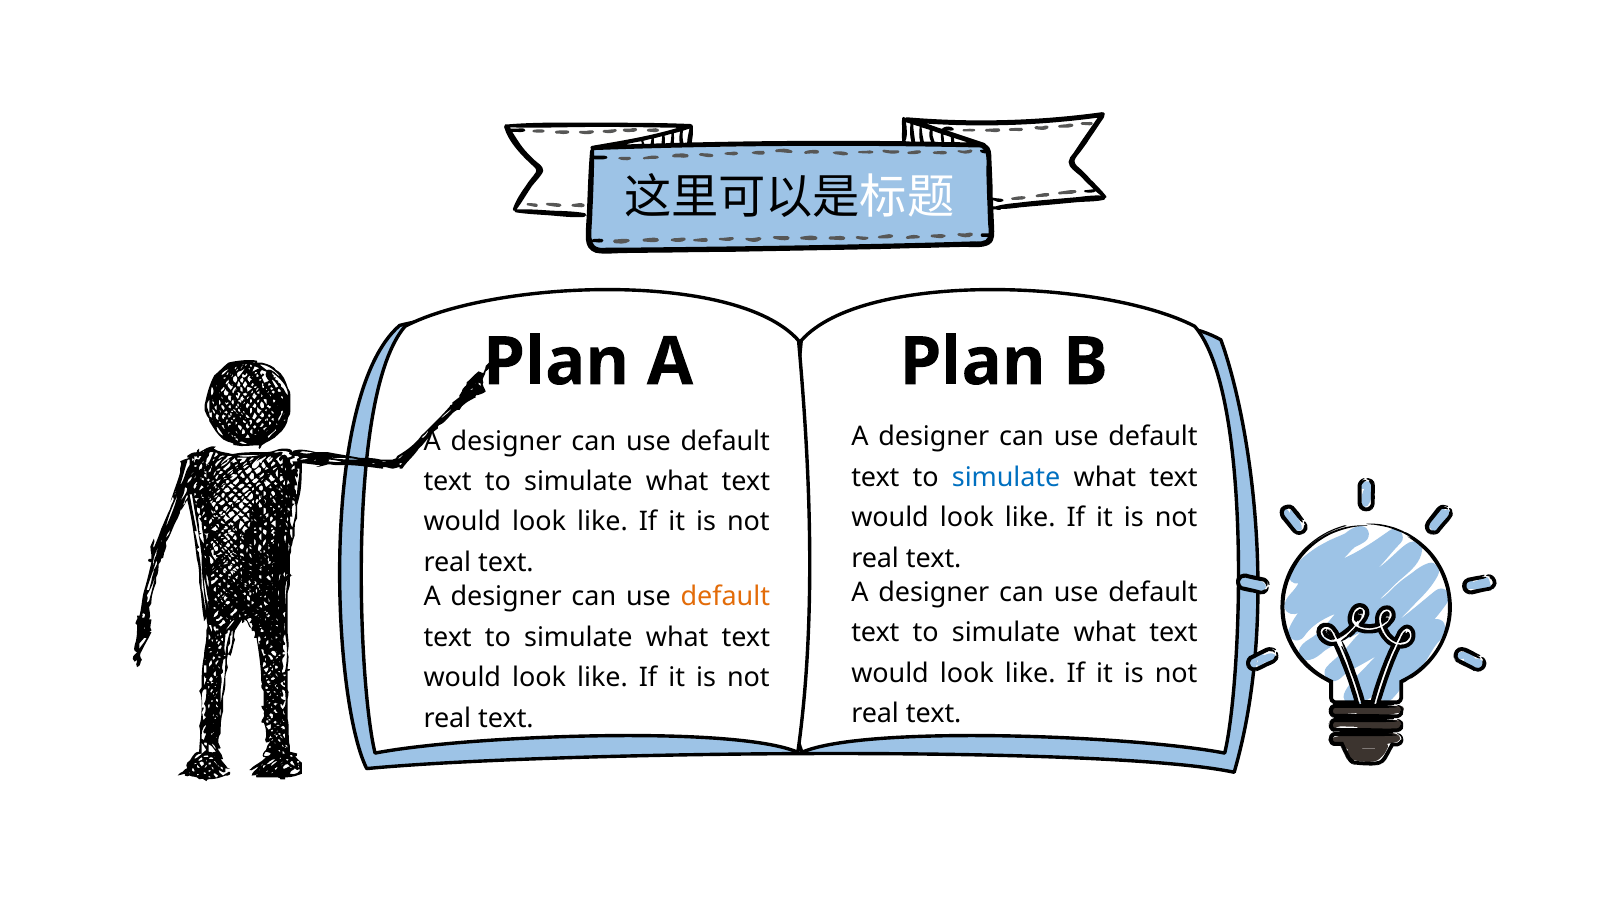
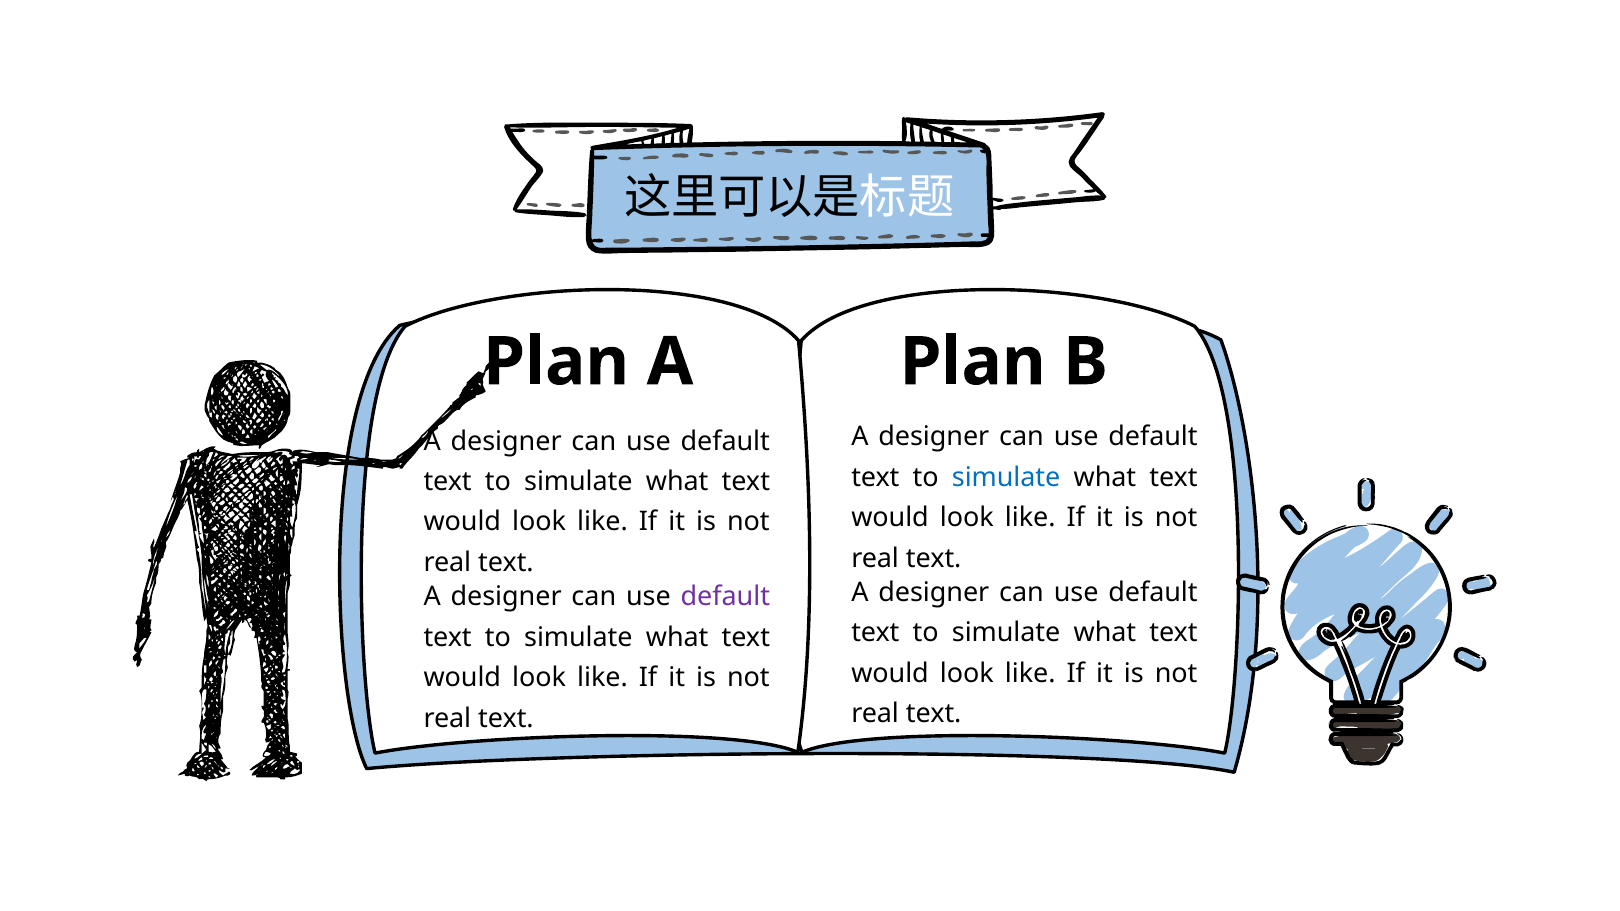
default at (725, 597) colour: orange -> purple
